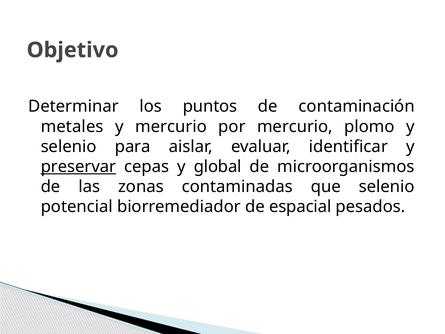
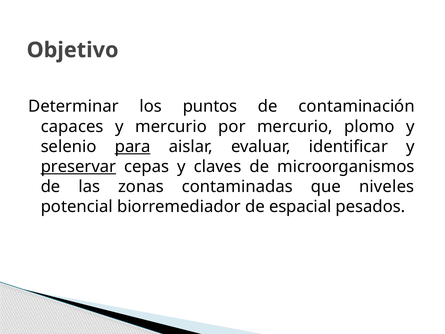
metales: metales -> capaces
para underline: none -> present
global: global -> claves
que selenio: selenio -> niveles
